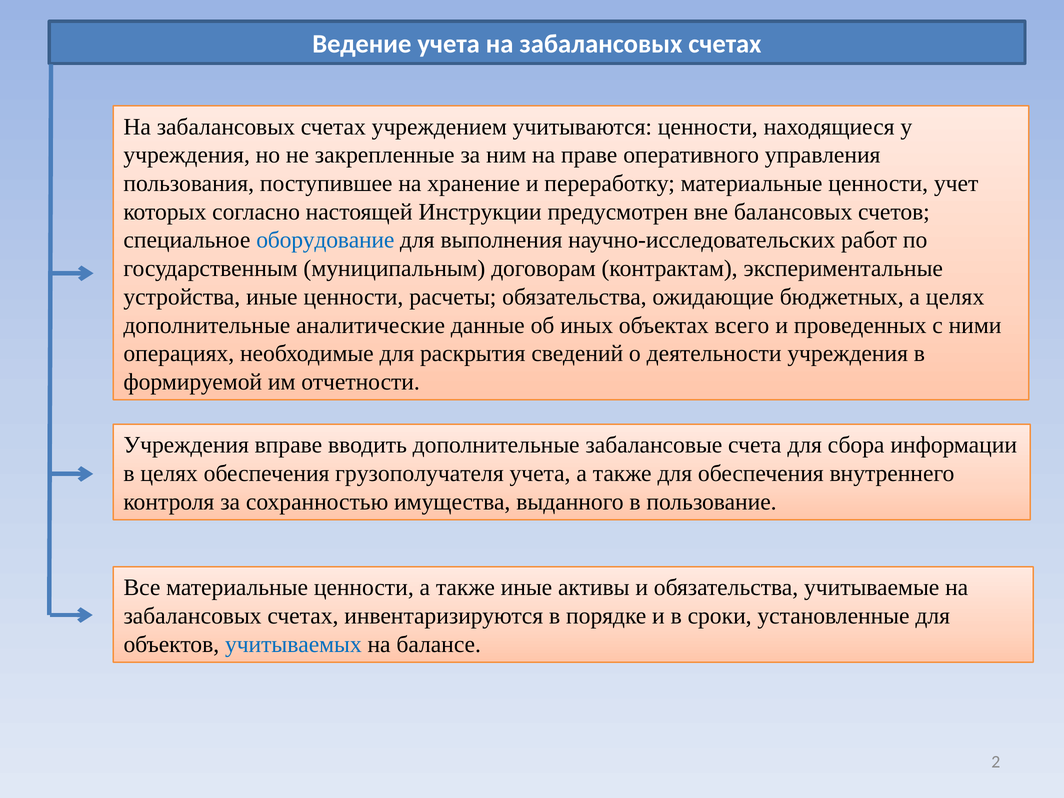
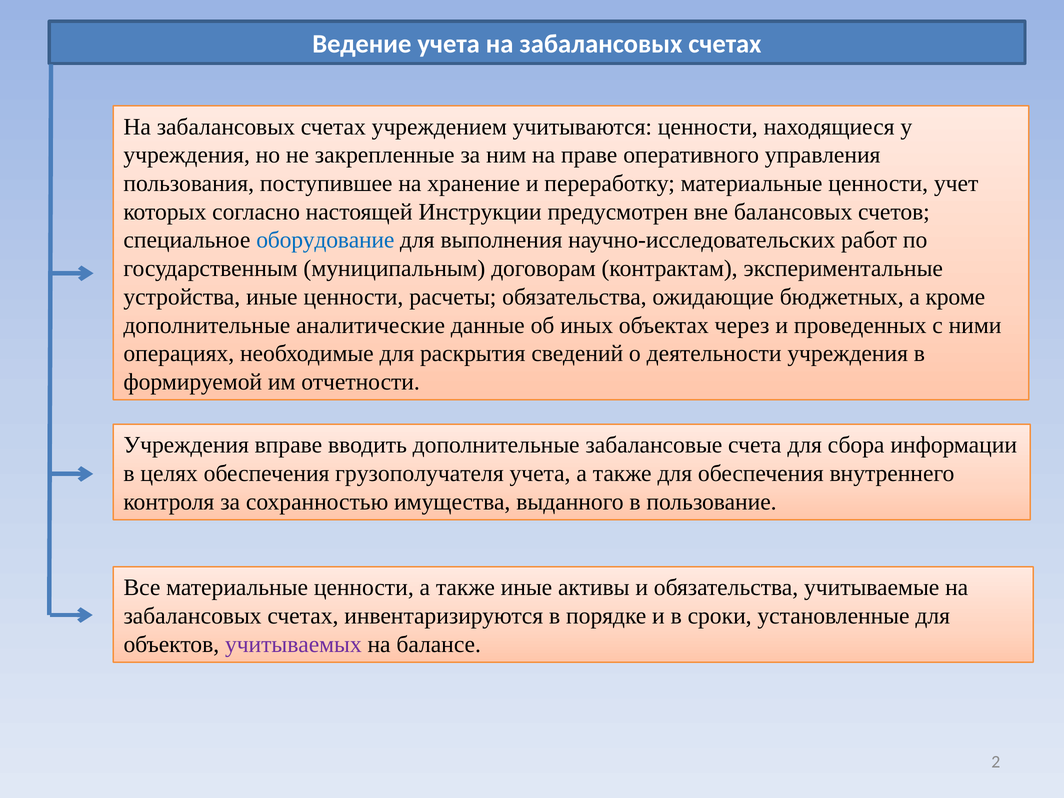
а целях: целях -> кроме
всего: всего -> через
учитываемых colour: blue -> purple
